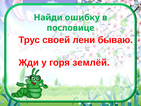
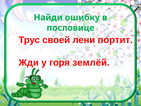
бываю: бываю -> портит
